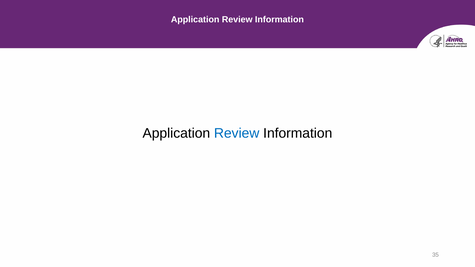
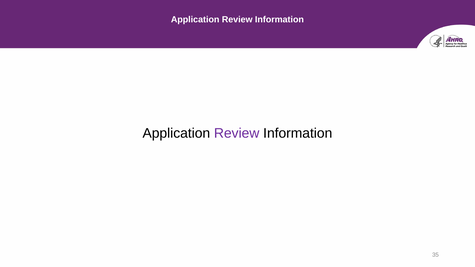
Review at (237, 133) colour: blue -> purple
